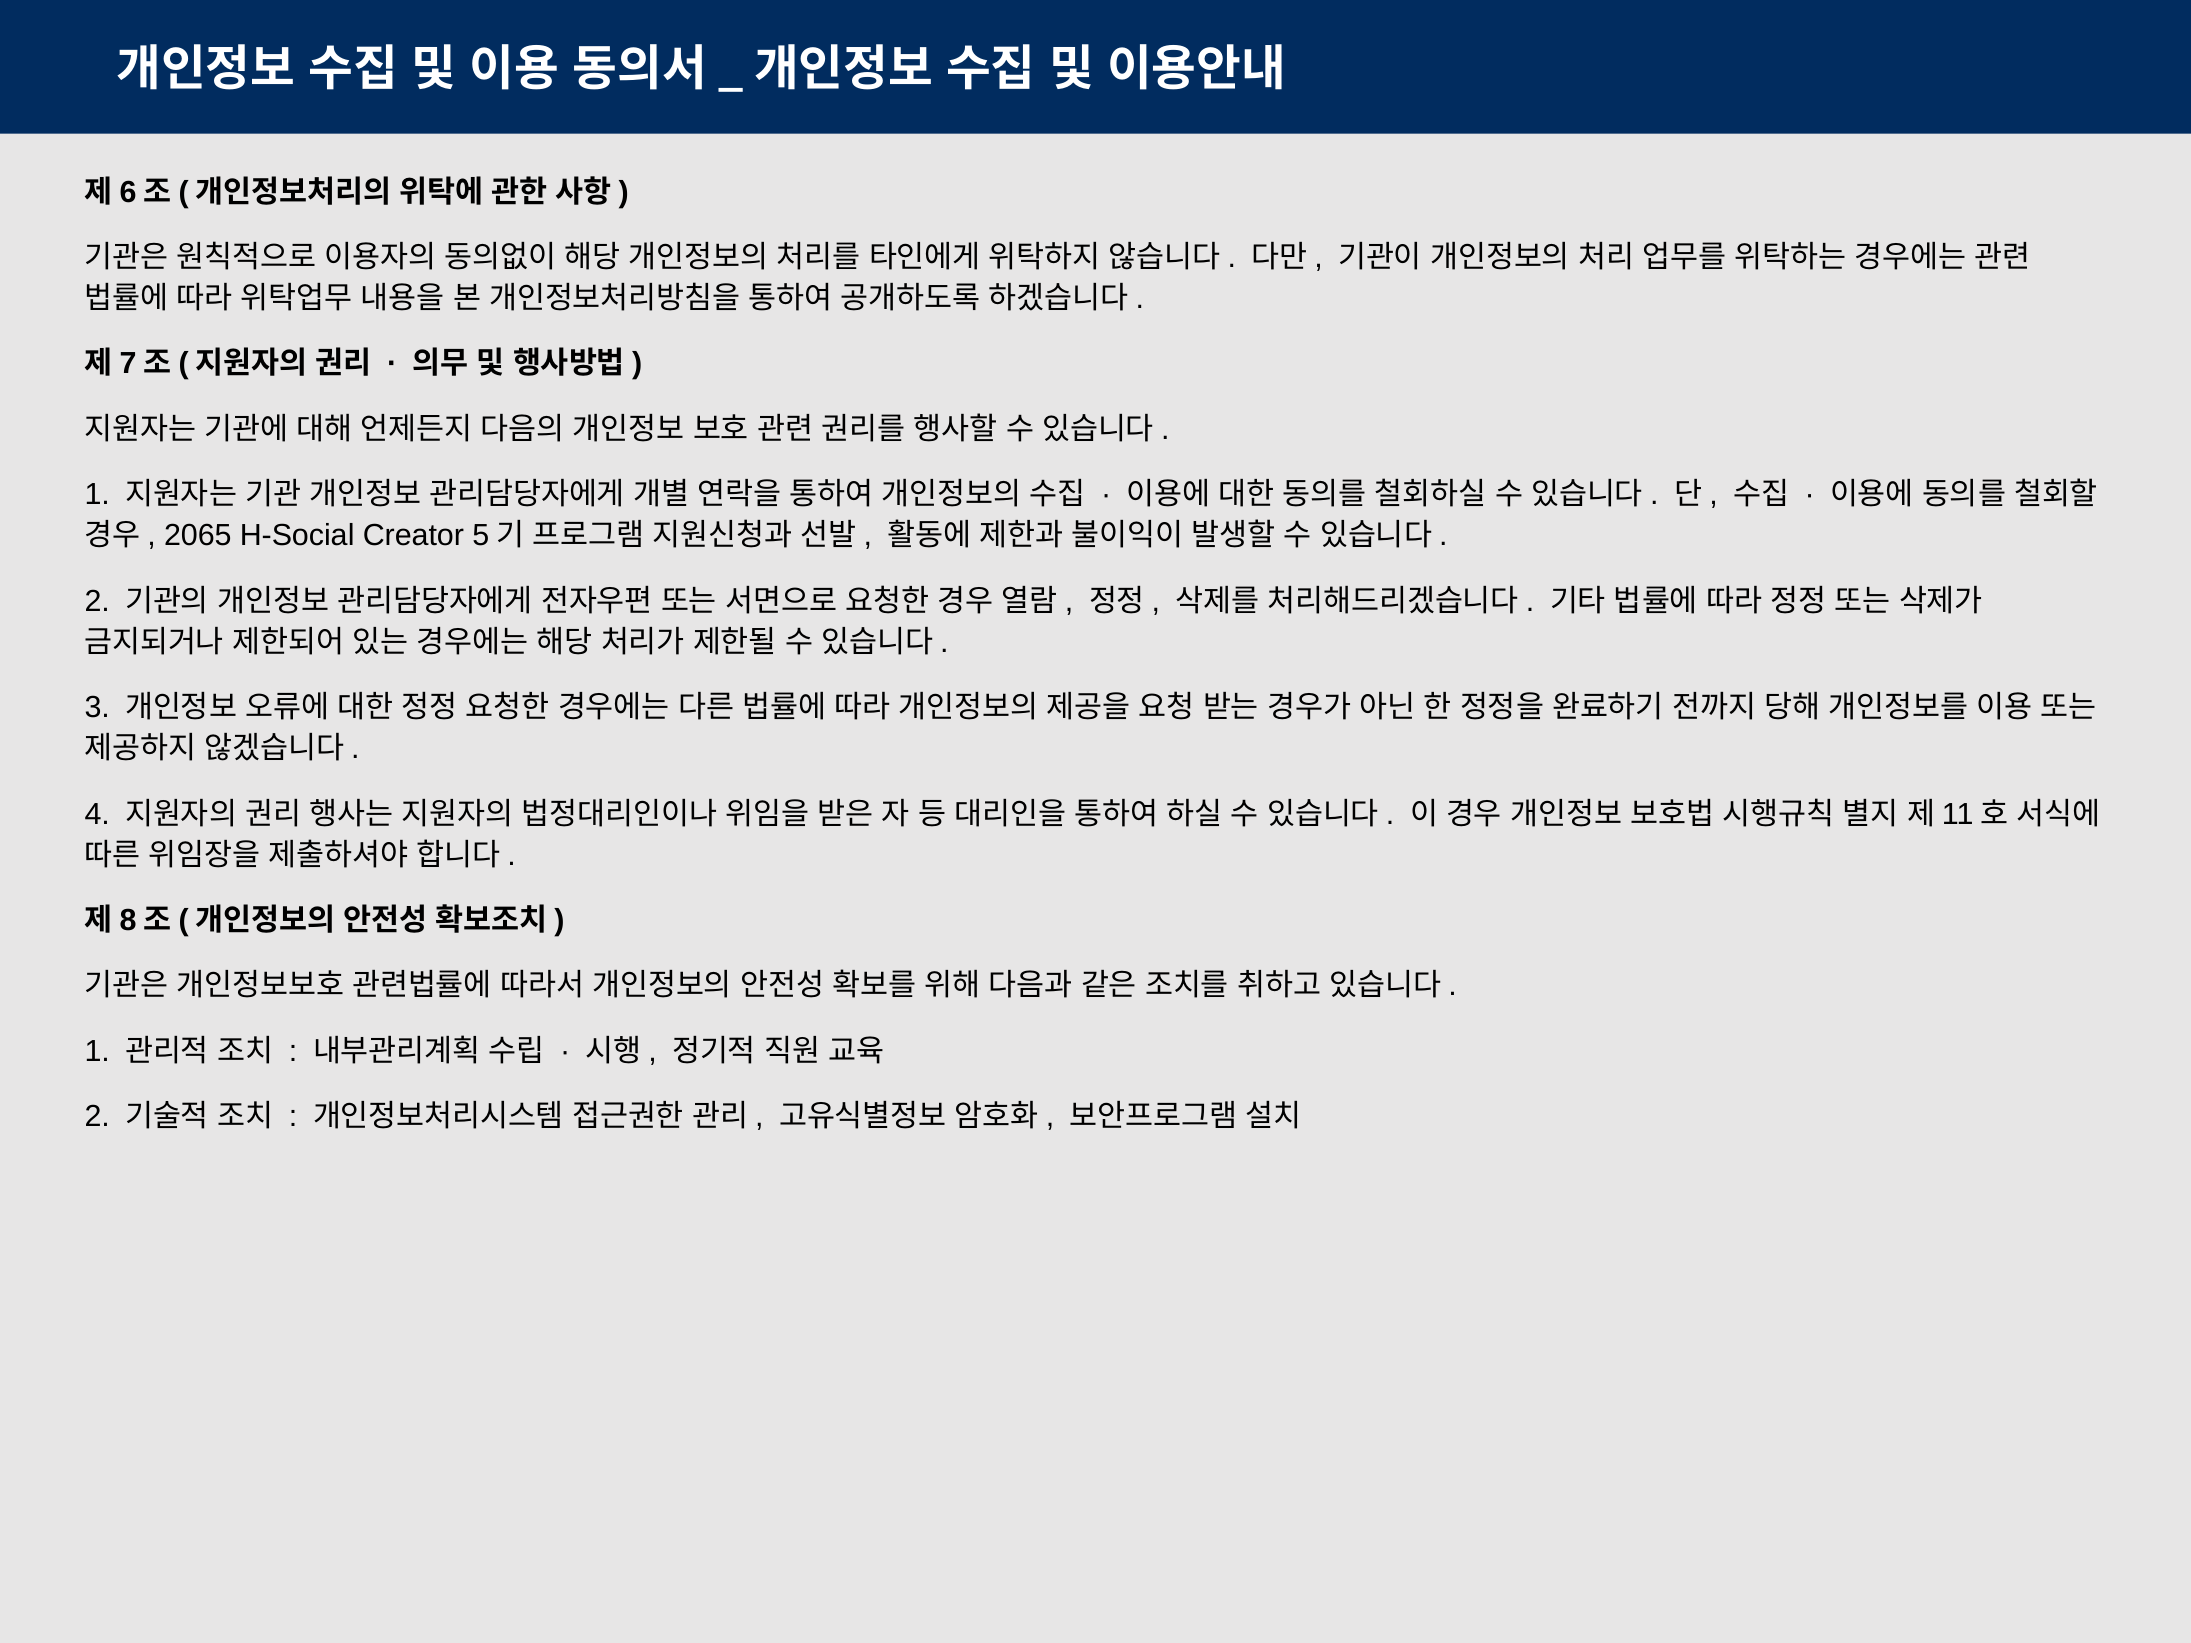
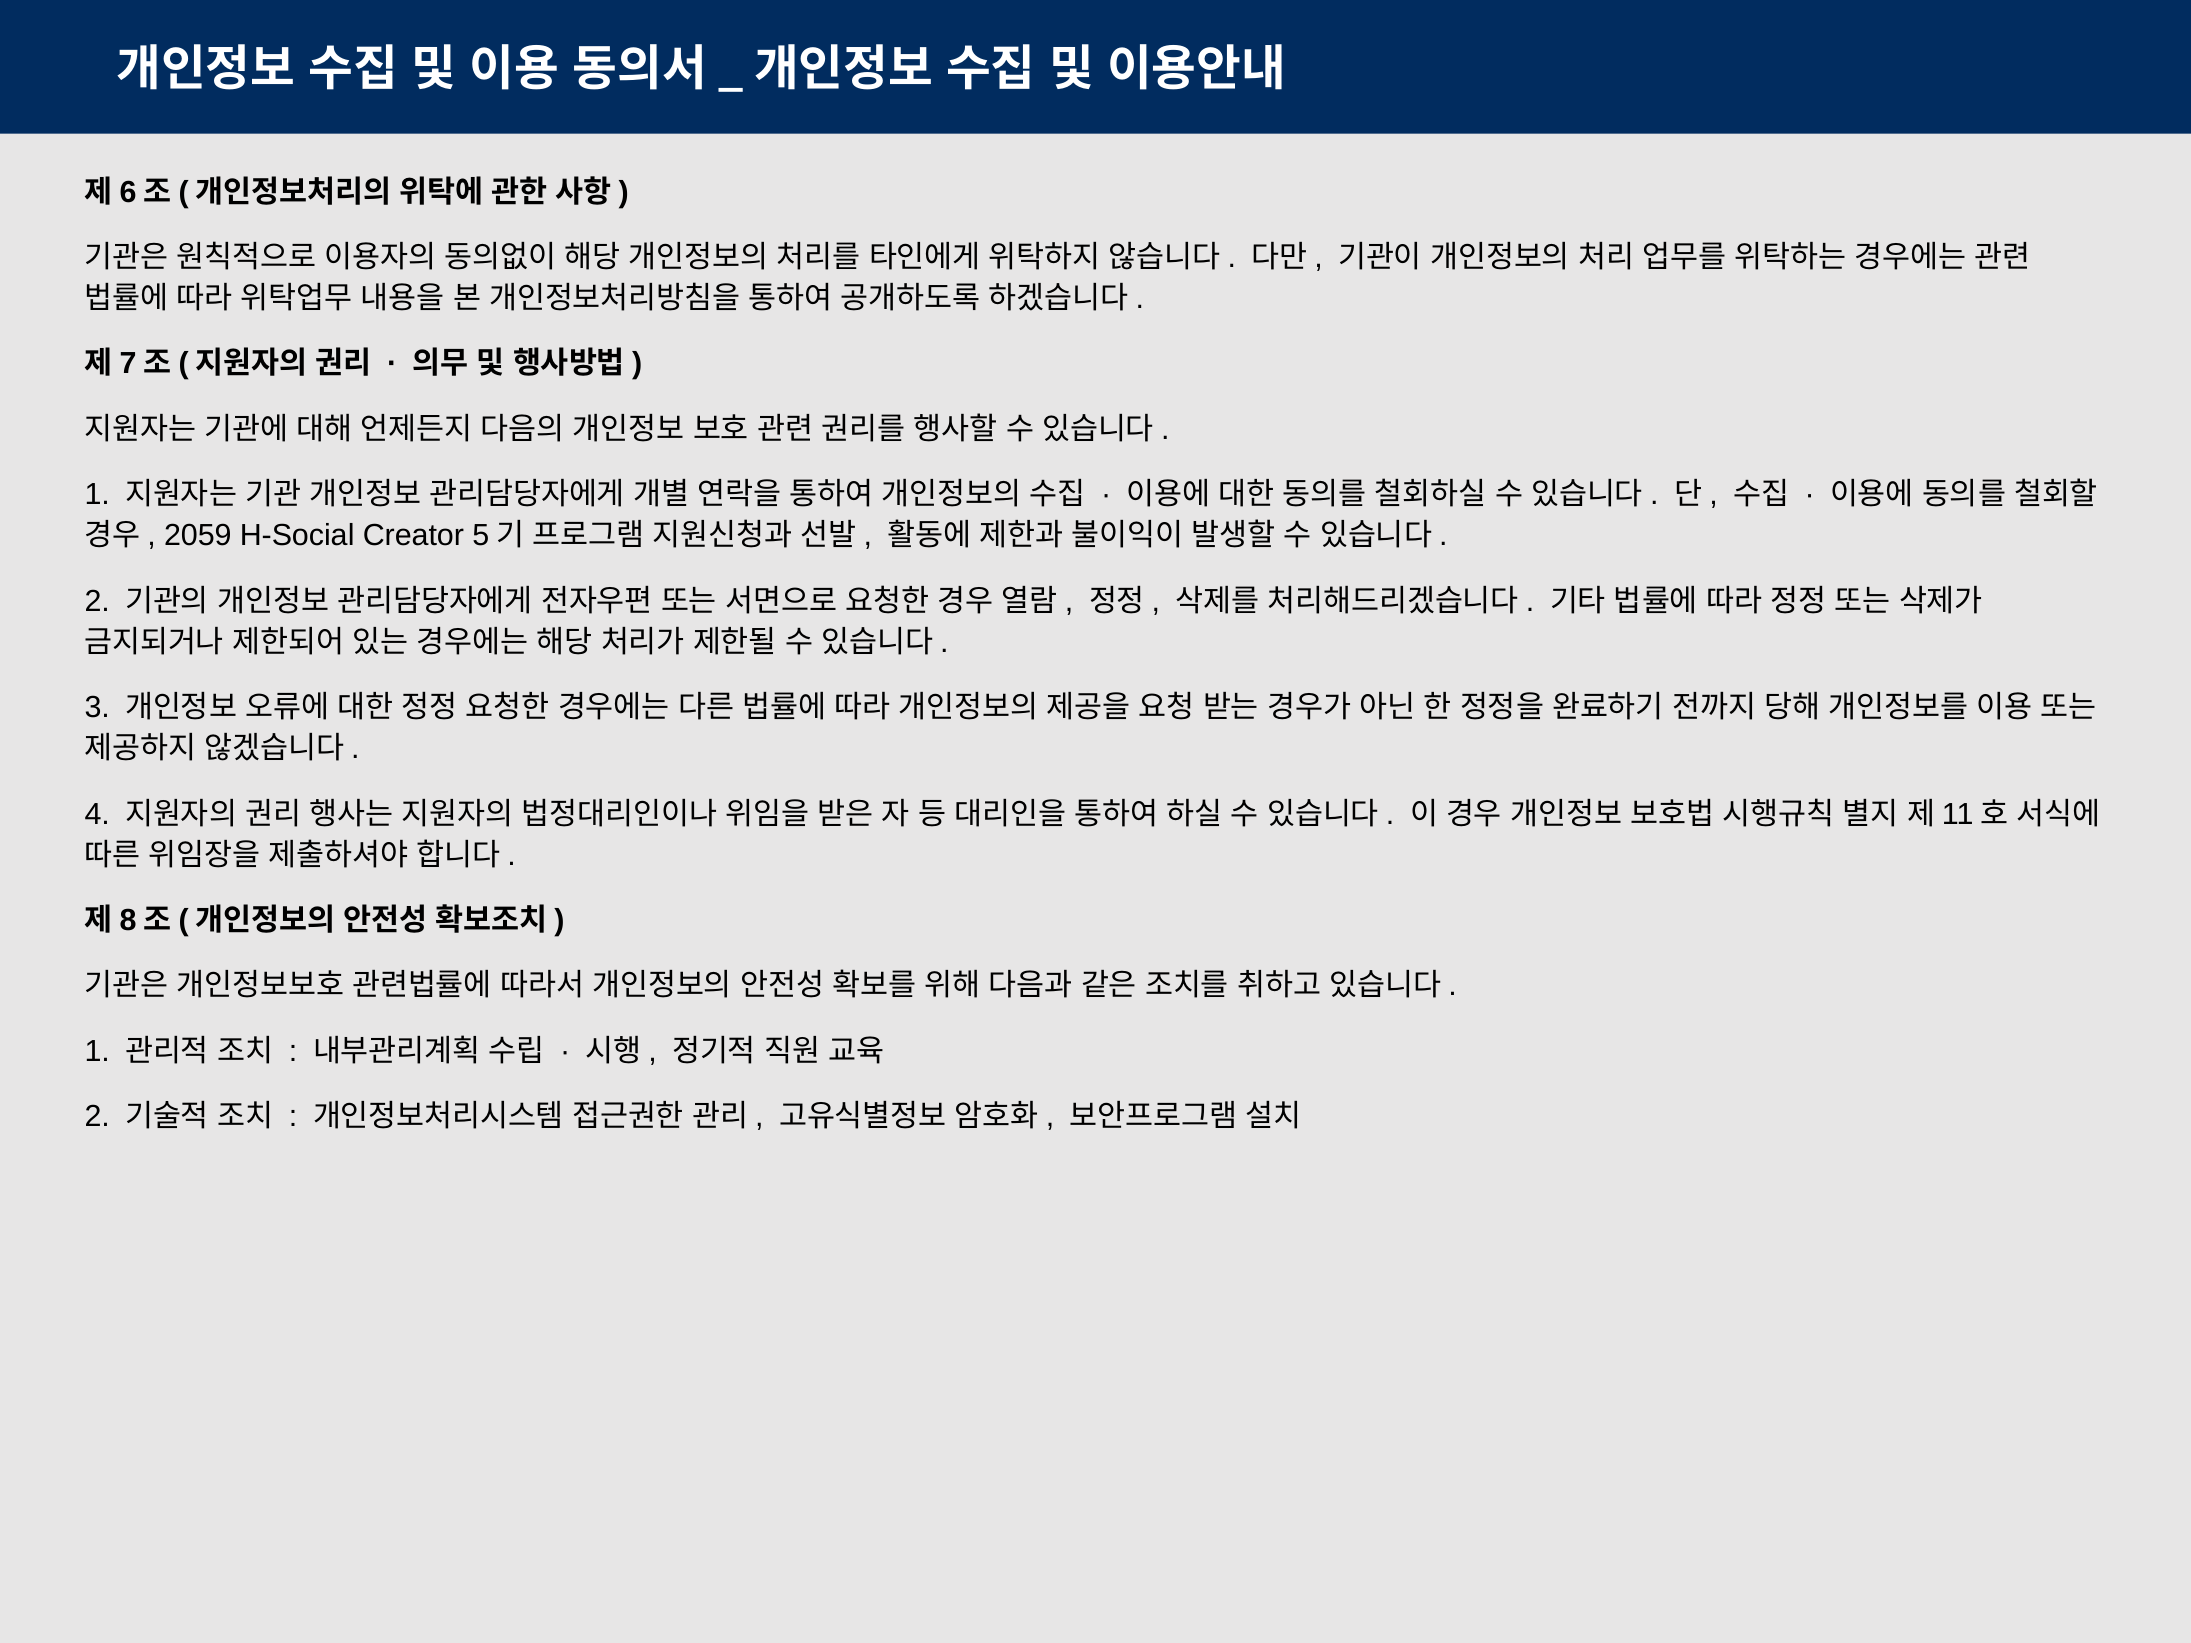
2065: 2065 -> 2059
